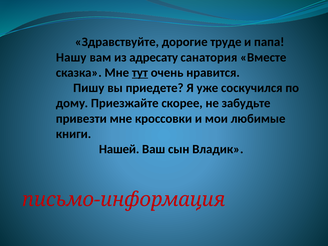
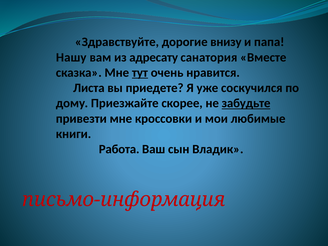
труде: труде -> внизу
Пишу: Пишу -> Листа
забудьте underline: none -> present
Нашей: Нашей -> Работа
